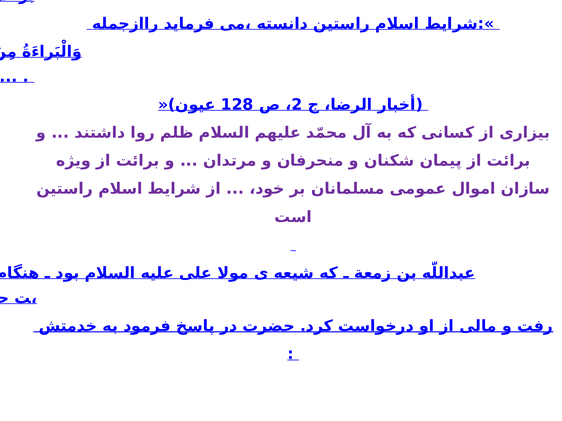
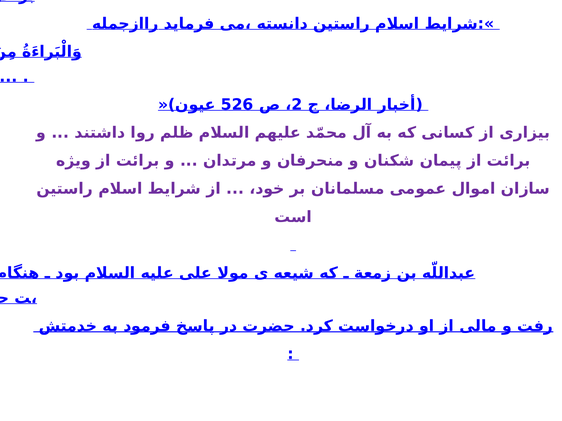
128: 128 -> 526
